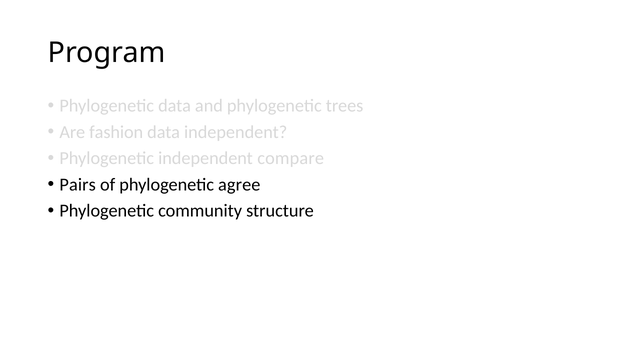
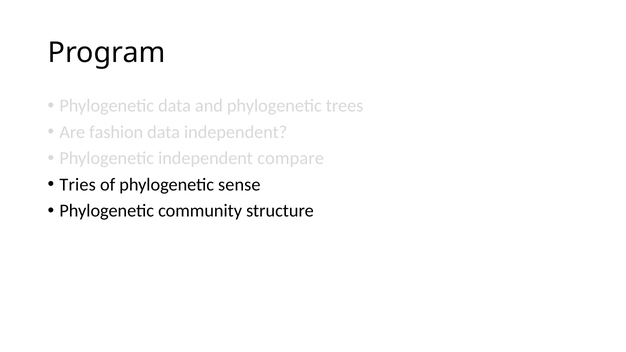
Pairs: Pairs -> Tries
agree: agree -> sense
